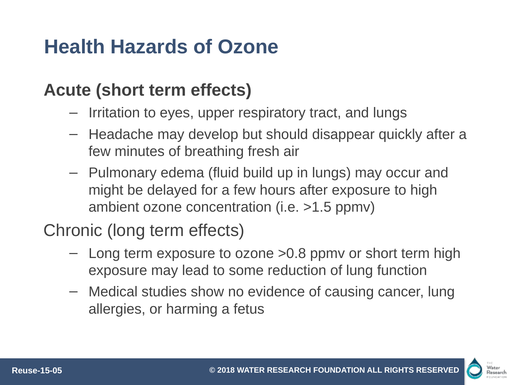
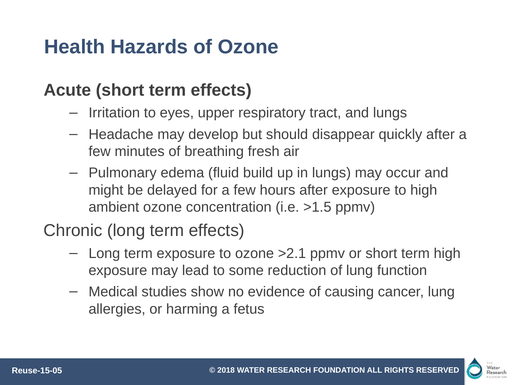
>0.8: >0.8 -> >2.1
